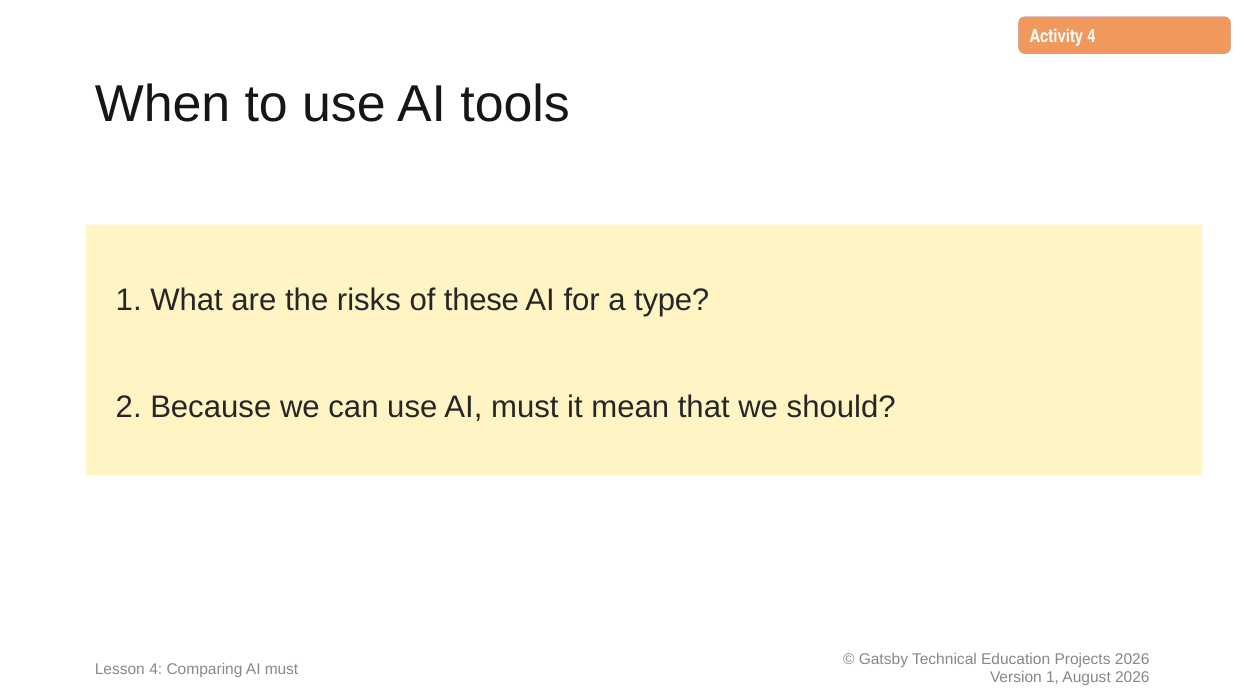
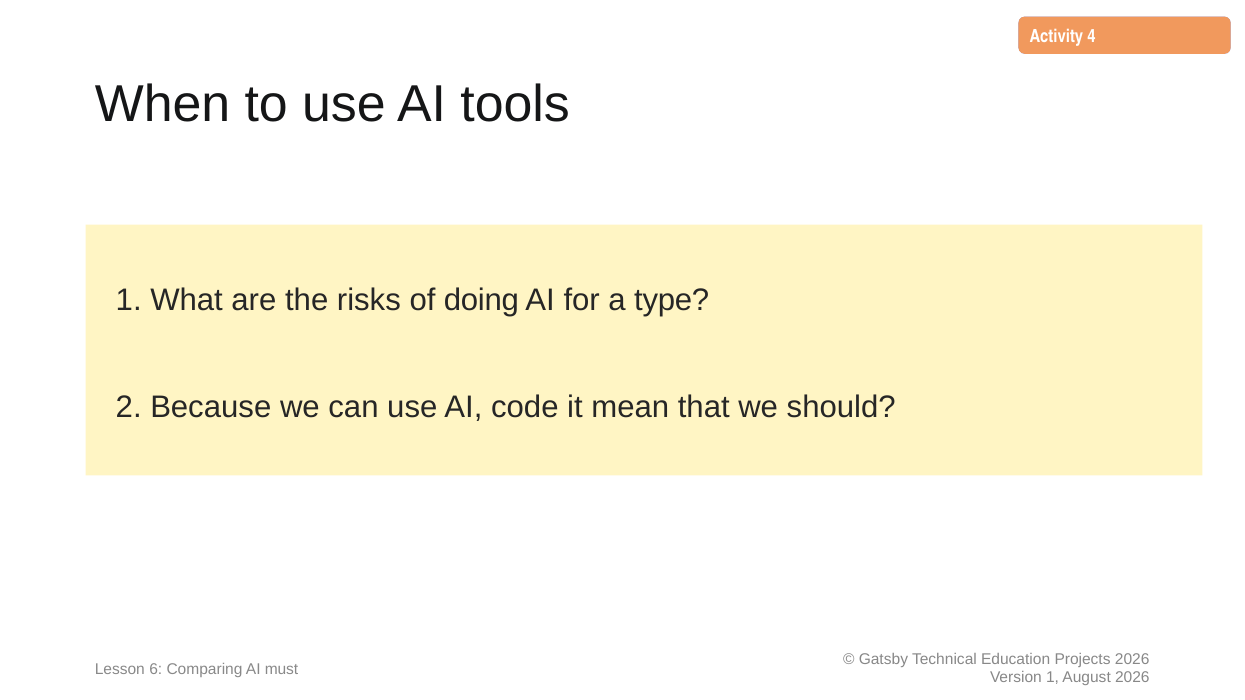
these: these -> doing
use AI must: must -> code
Lesson 4: 4 -> 6
